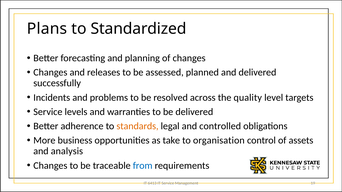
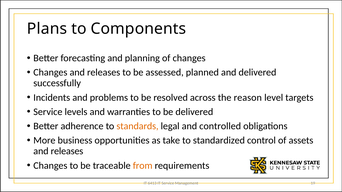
Standardized: Standardized -> Components
quality: quality -> reason
organisation: organisation -> standardized
analysis at (67, 151): analysis -> releases
from colour: blue -> orange
